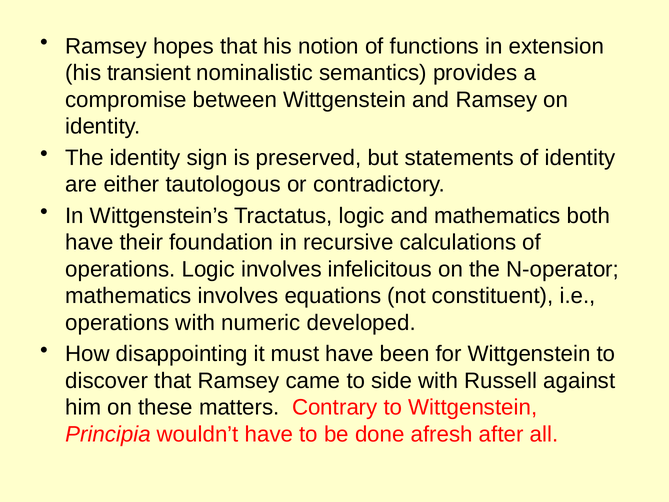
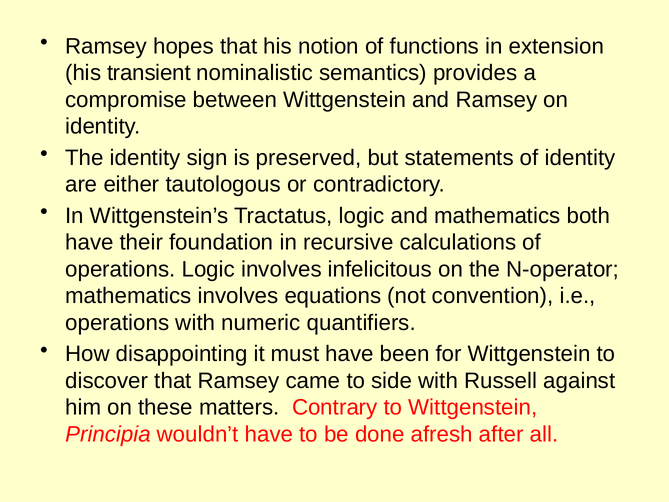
constituent: constituent -> convention
developed: developed -> quantifiers
